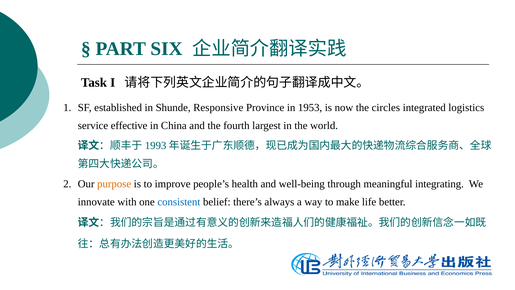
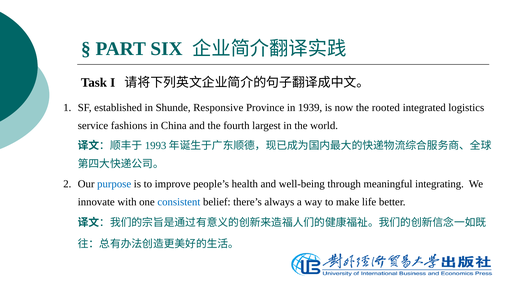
1953: 1953 -> 1939
circles: circles -> rooted
effective: effective -> fashions
purpose colour: orange -> blue
